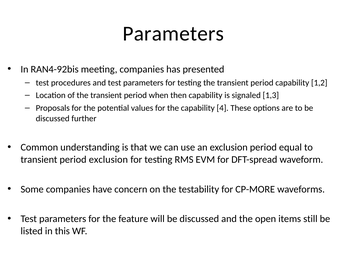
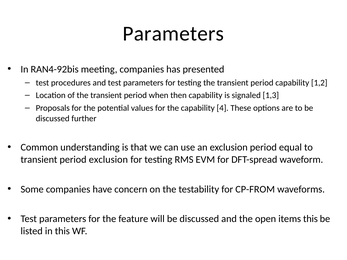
CP-MORE: CP-MORE -> CP-FROM
items still: still -> this
